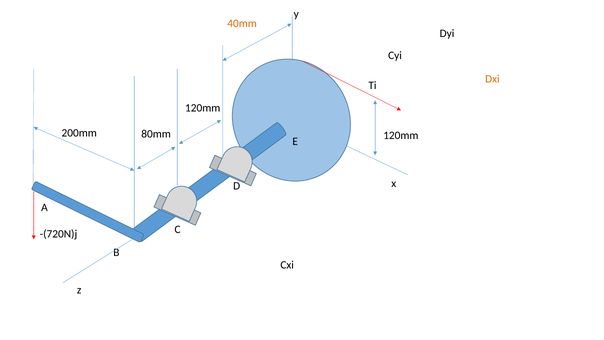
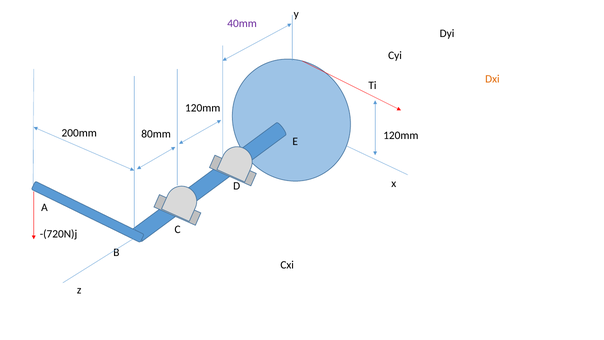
40mm colour: orange -> purple
